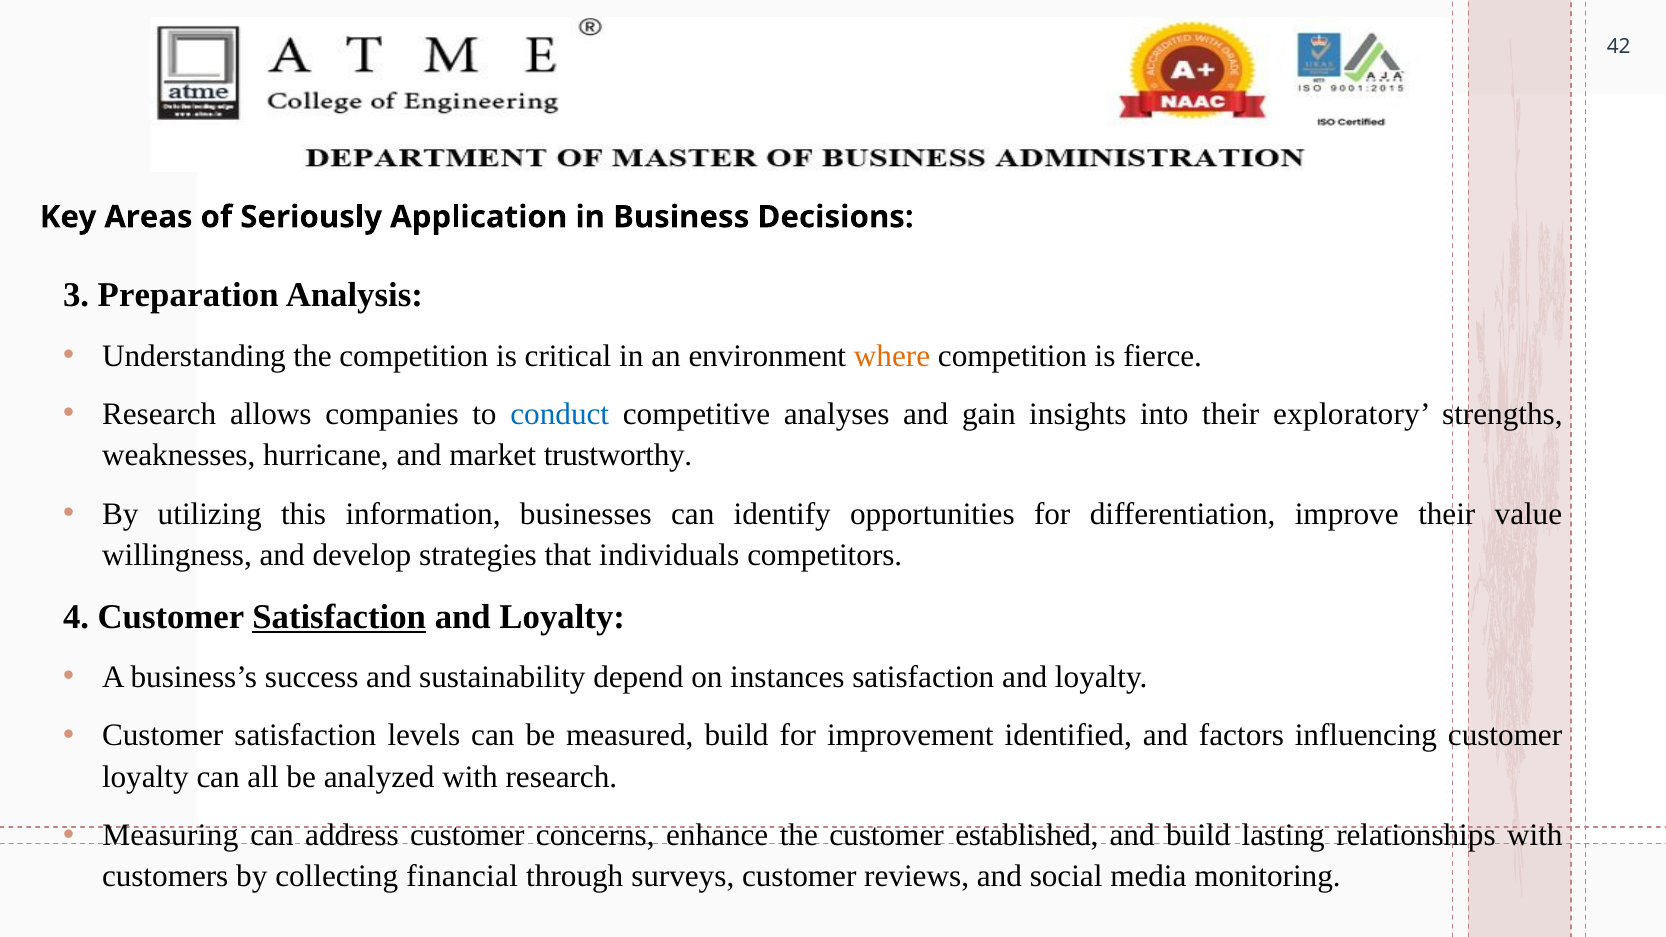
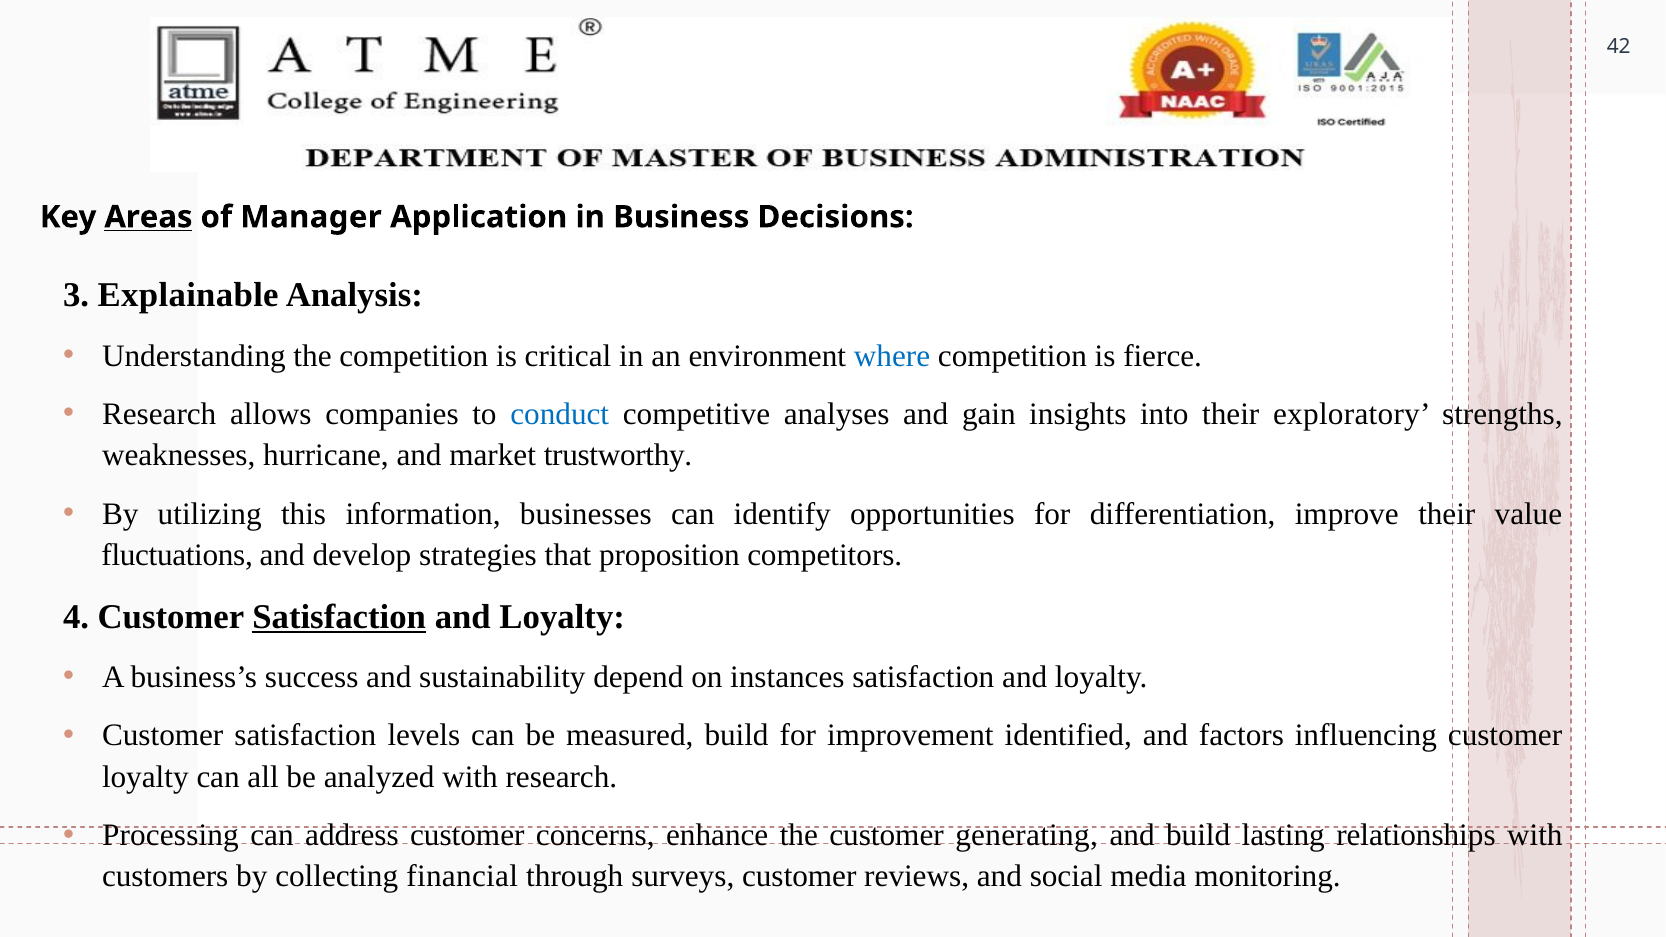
Areas underline: none -> present
Seriously: Seriously -> Manager
Preparation: Preparation -> Explainable
where colour: orange -> blue
willingness: willingness -> fluctuations
individuals: individuals -> proposition
Measuring: Measuring -> Processing
established: established -> generating
